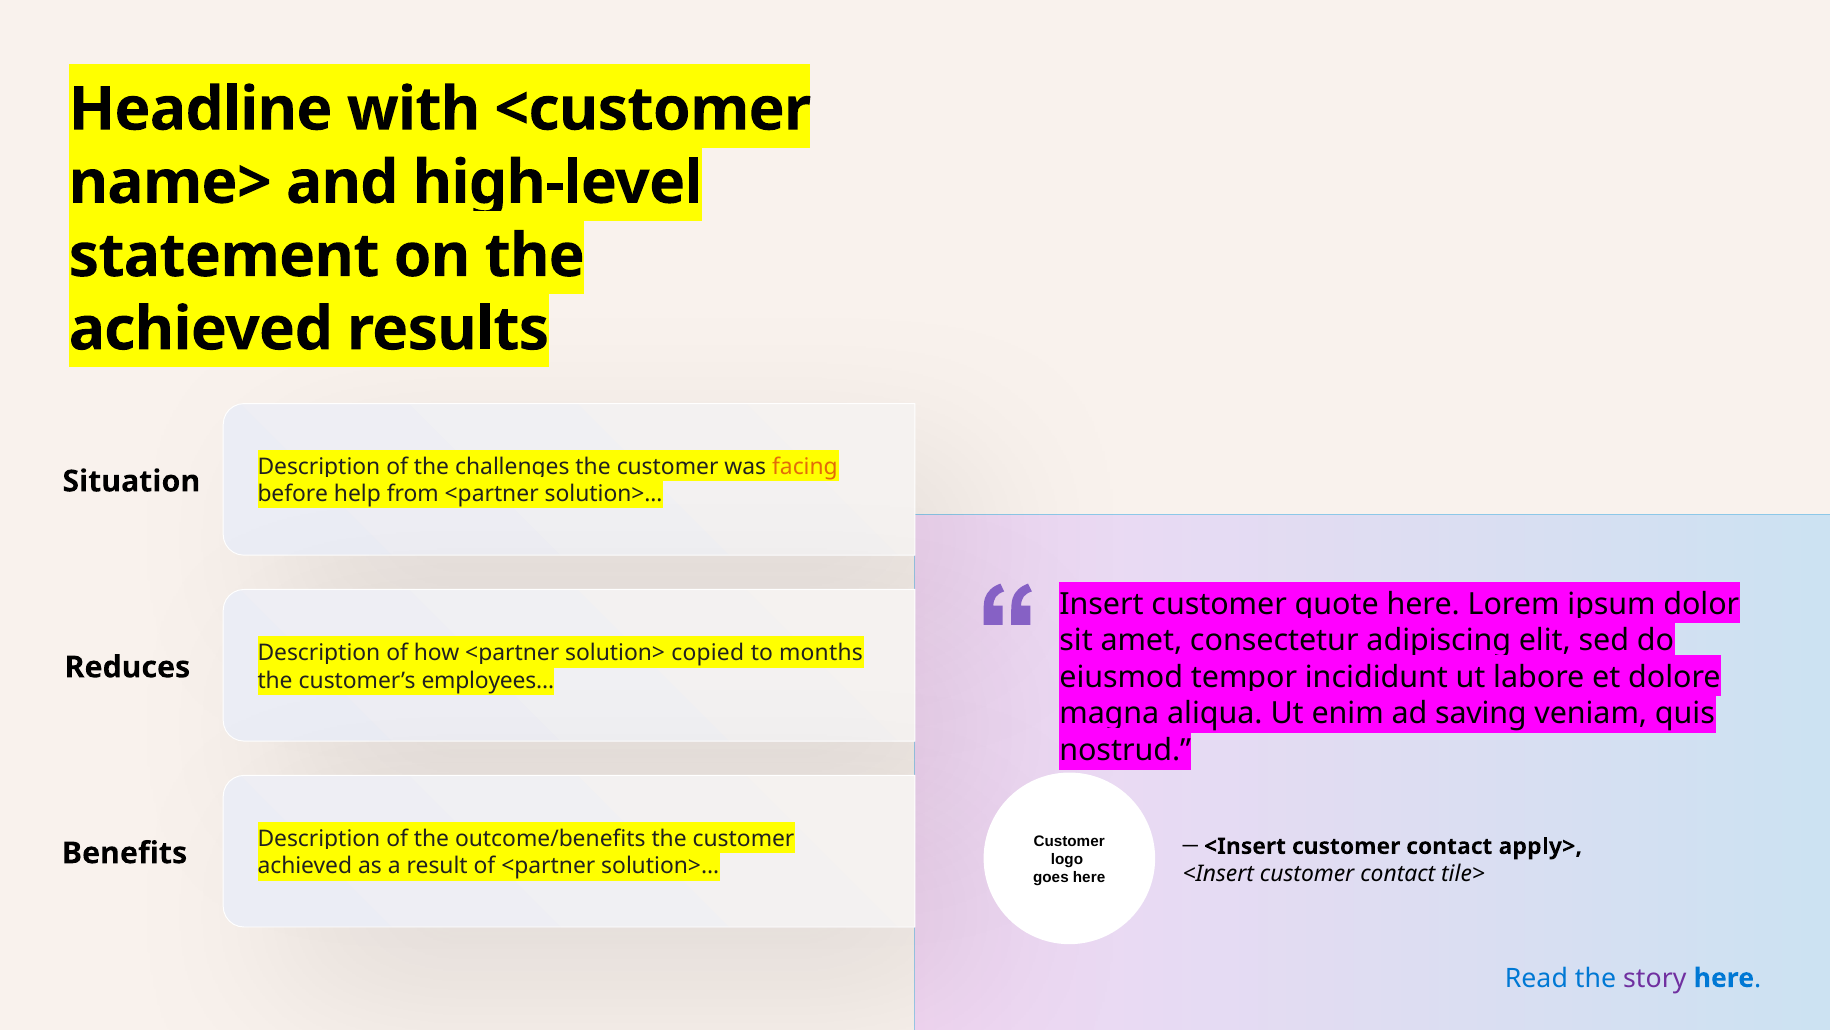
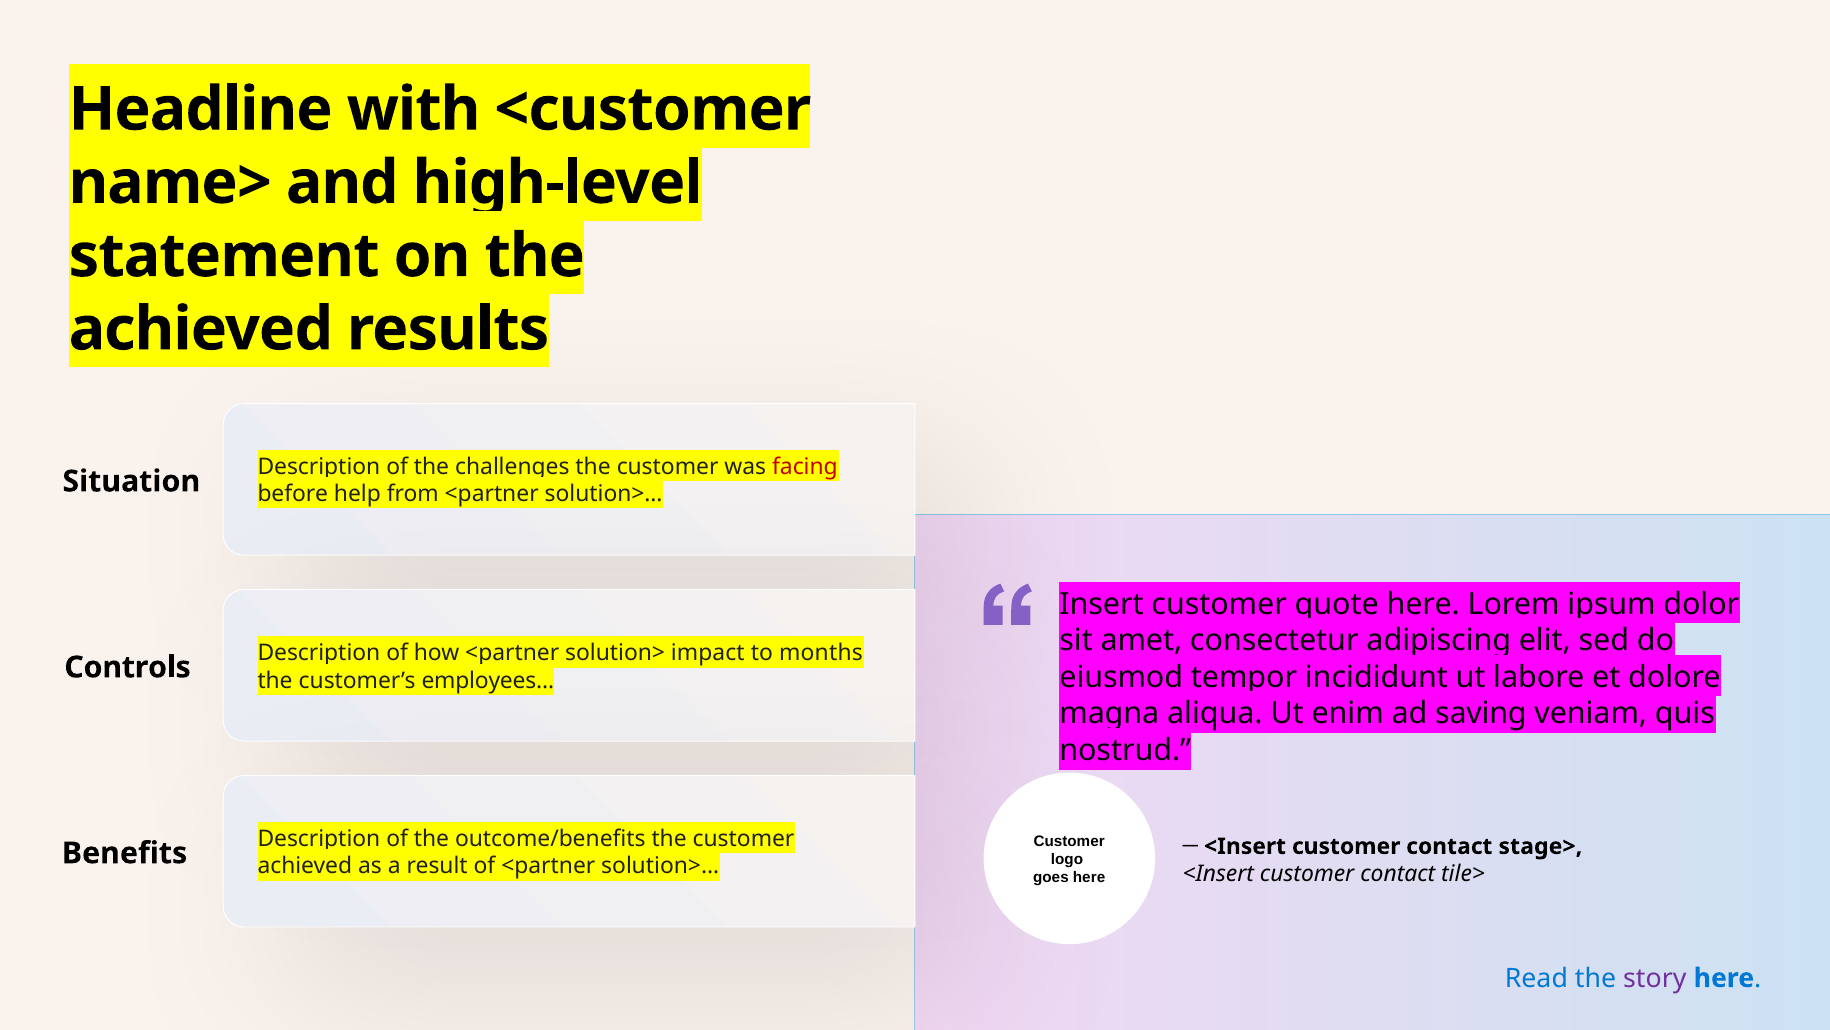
facing colour: orange -> red
copied: copied -> impact
Reduces: Reduces -> Controls
apply>: apply> -> stage>
